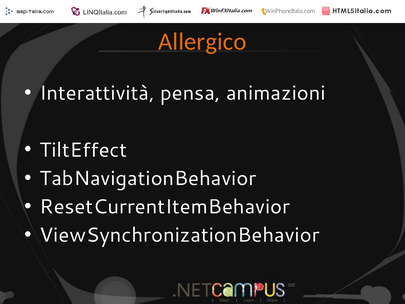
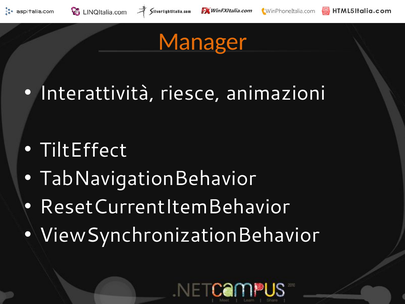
Allergico: Allergico -> Manager
pensa: pensa -> riesce
